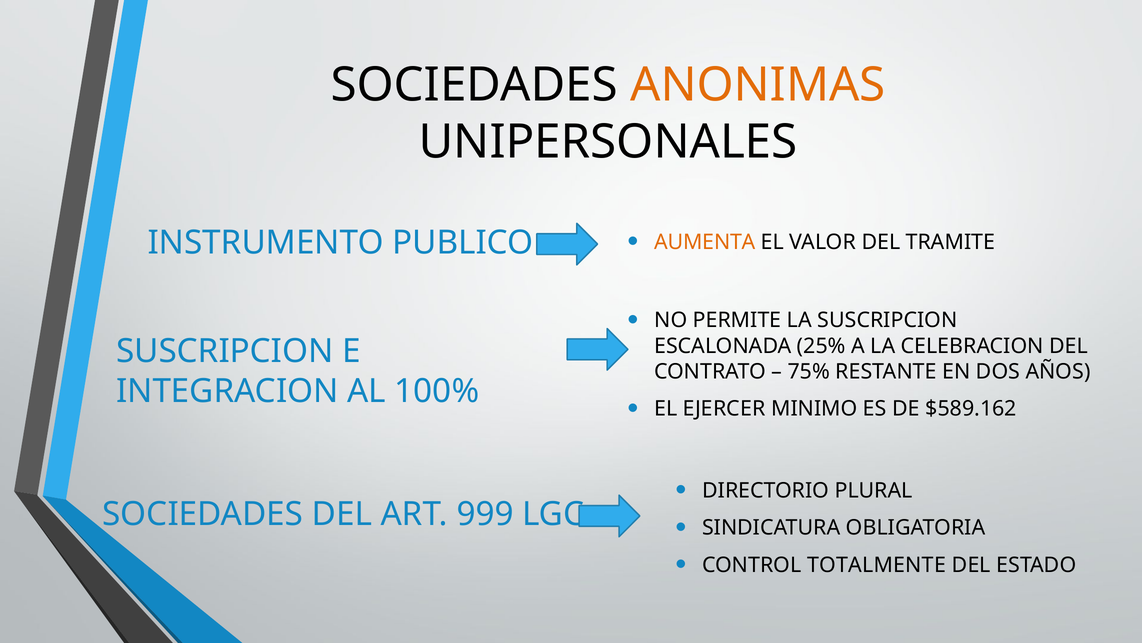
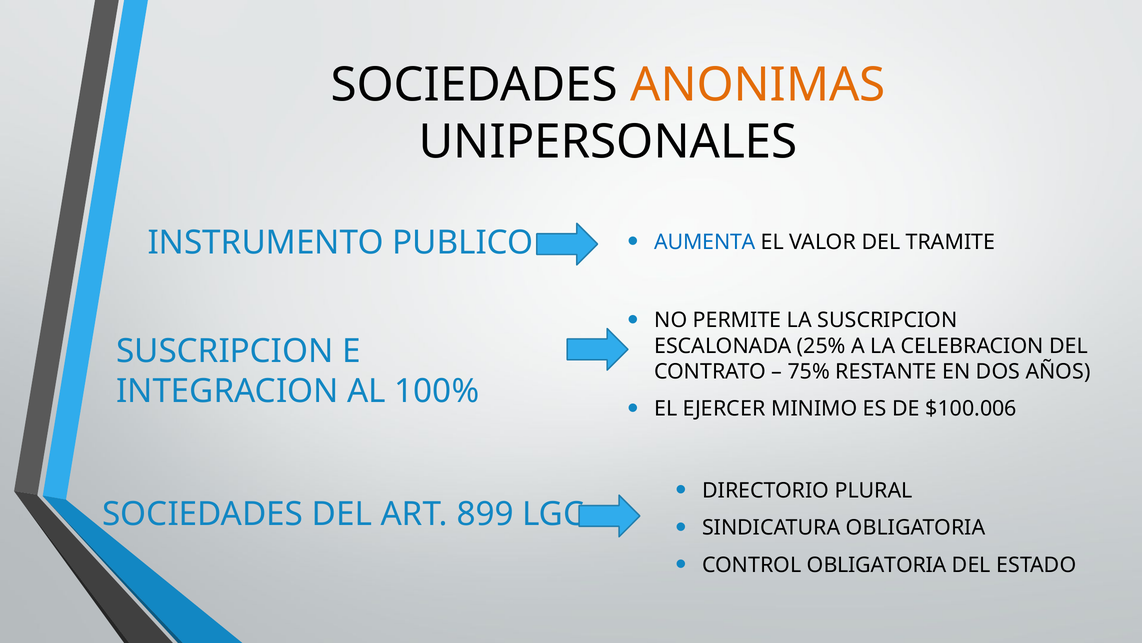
AUMENTA colour: orange -> blue
$589.162: $589.162 -> $100.006
999: 999 -> 899
CONTROL TOTALMENTE: TOTALMENTE -> OBLIGATORIA
